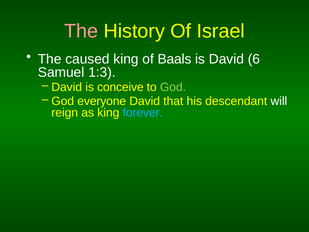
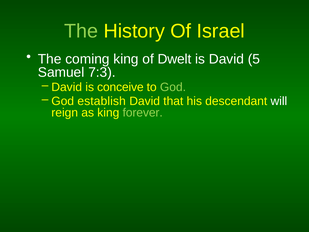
The at (81, 31) colour: pink -> light green
caused: caused -> coming
Baals: Baals -> Dwelt
6: 6 -> 5
1:3: 1:3 -> 7:3
everyone: everyone -> establish
forever colour: light blue -> light green
